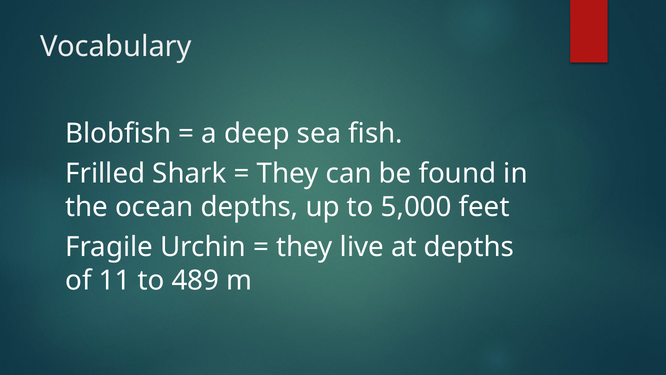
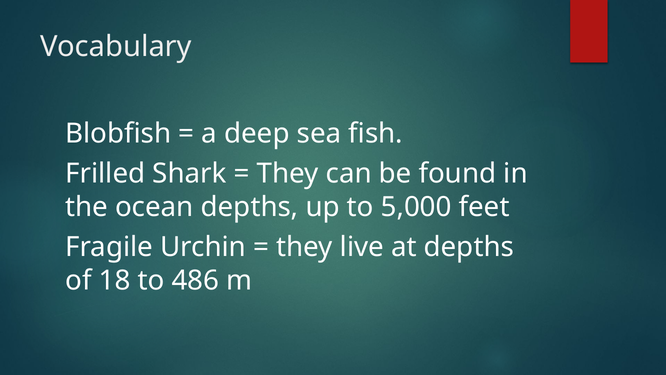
11: 11 -> 18
489: 489 -> 486
